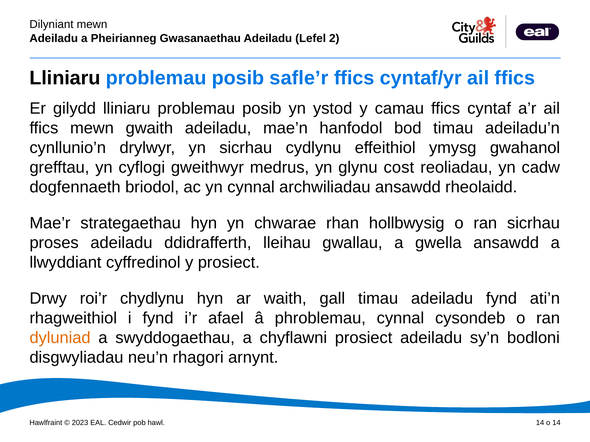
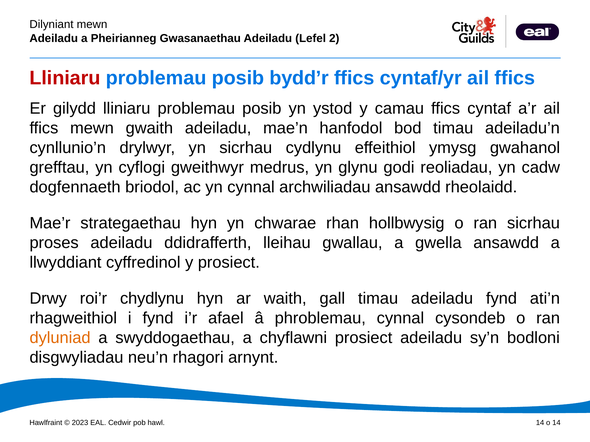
Lliniaru at (65, 78) colour: black -> red
safle’r: safle’r -> bydd’r
cost: cost -> godi
